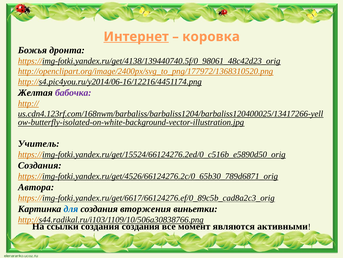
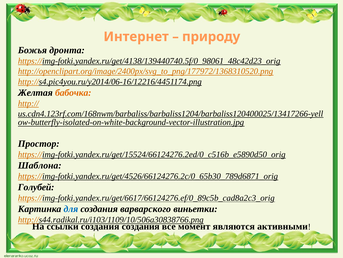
Интернет underline: present -> none
коровка: коровка -> природу
бабочка colour: purple -> orange
Учитель: Учитель -> Простор
Создания at (40, 165): Создания -> Шаблона
Автора: Автора -> Голубей
вторжения: вторжения -> варварского
